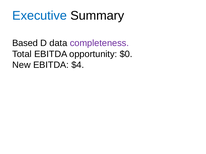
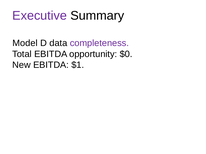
Executive colour: blue -> purple
Based: Based -> Model
$4: $4 -> $1
